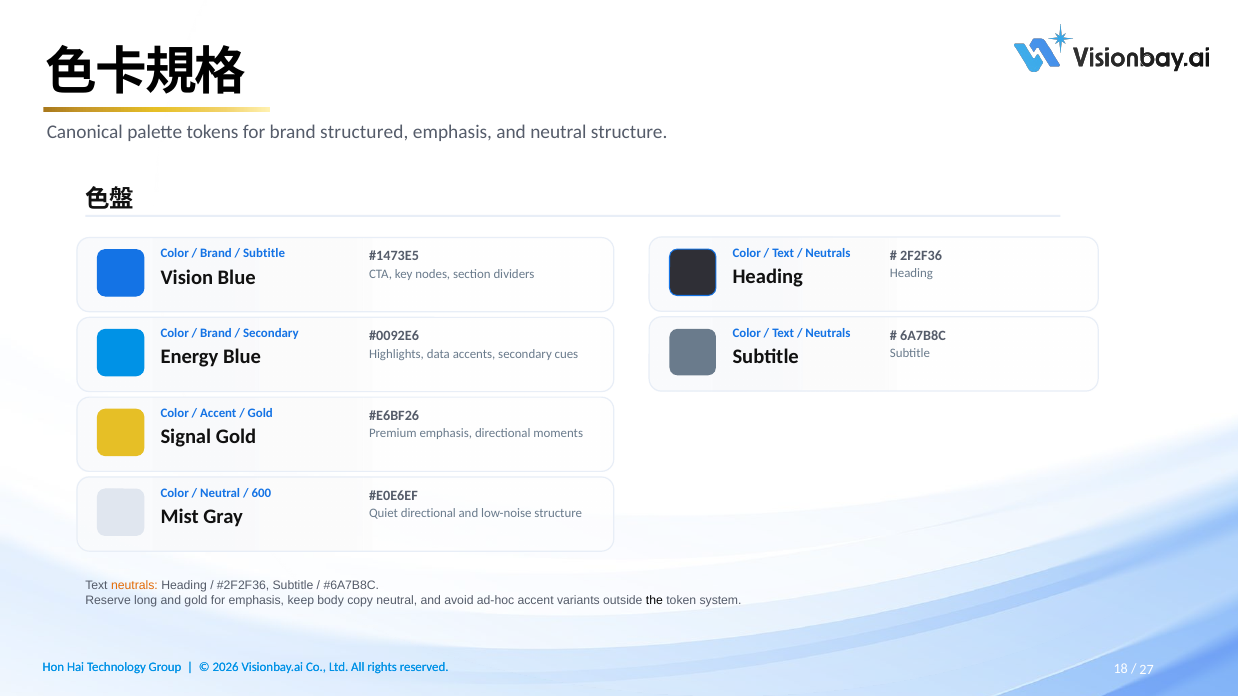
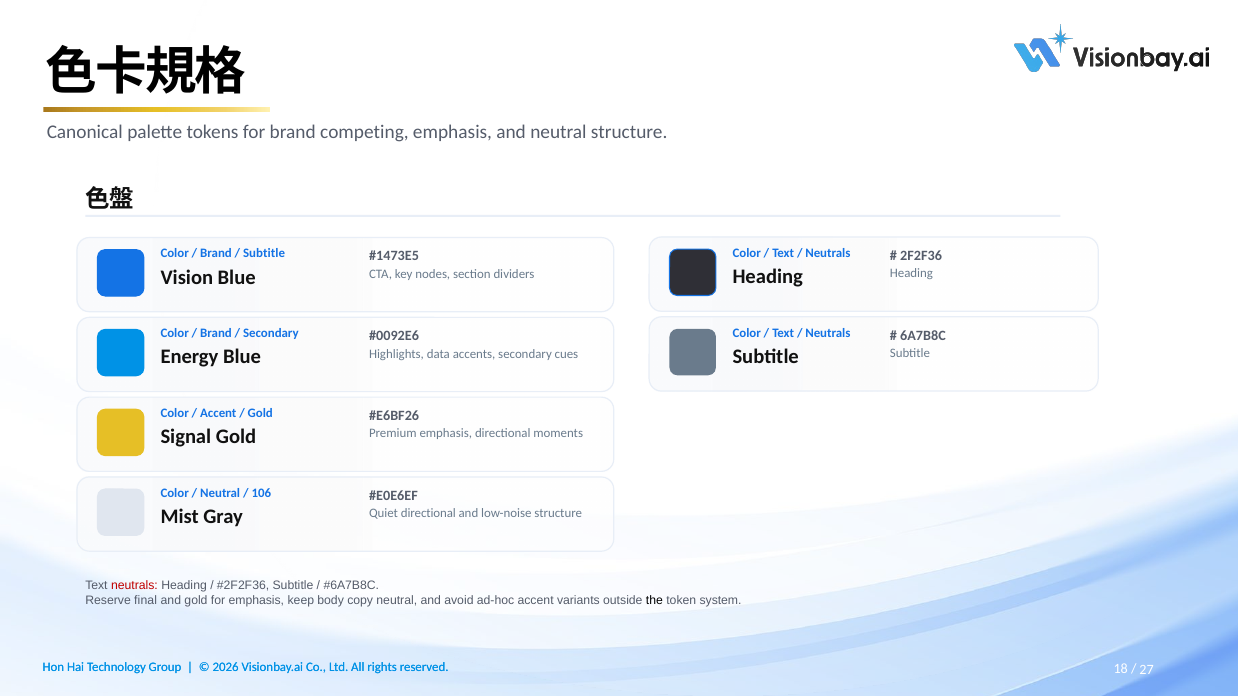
structured: structured -> competing
600: 600 -> 106
neutrals at (134, 586) colour: orange -> red
long: long -> final
